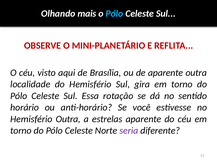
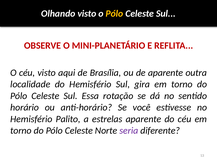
Olhando mais: mais -> visto
Pólo at (114, 14) colour: light blue -> yellow
Hemisfério Outra: Outra -> Palito
